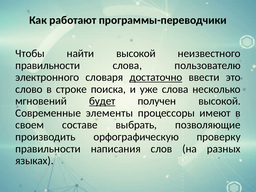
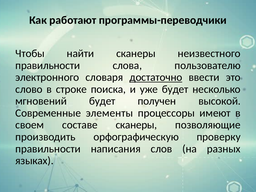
найти высокой: высокой -> сканеры
уже слова: слова -> будет
будет at (102, 101) underline: present -> none
составе выбрать: выбрать -> сканеры
